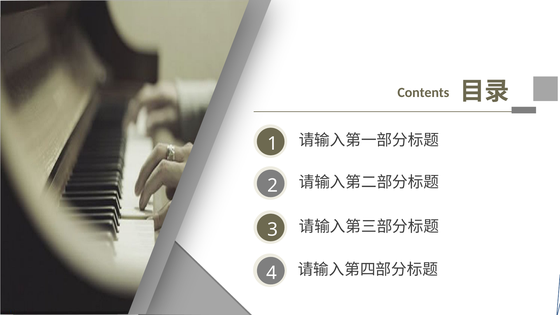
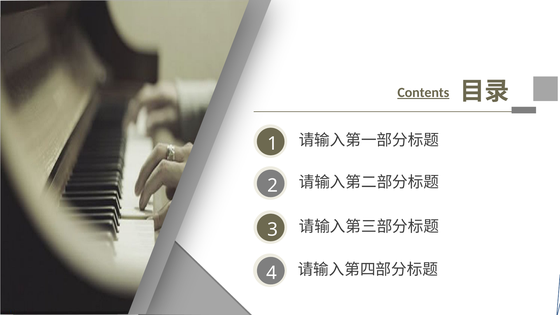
Contents underline: none -> present
